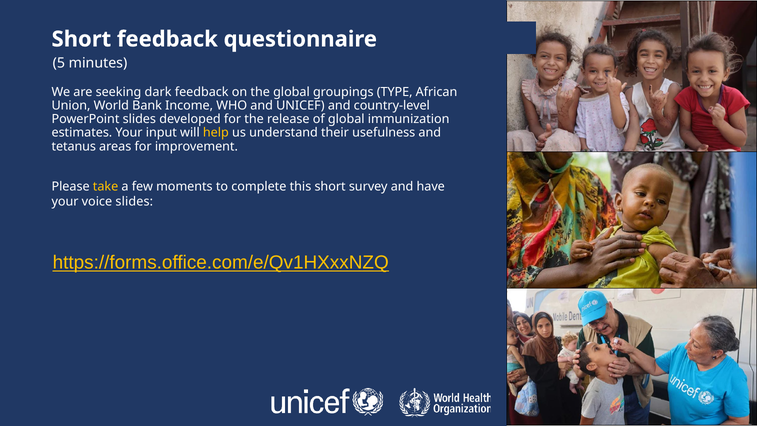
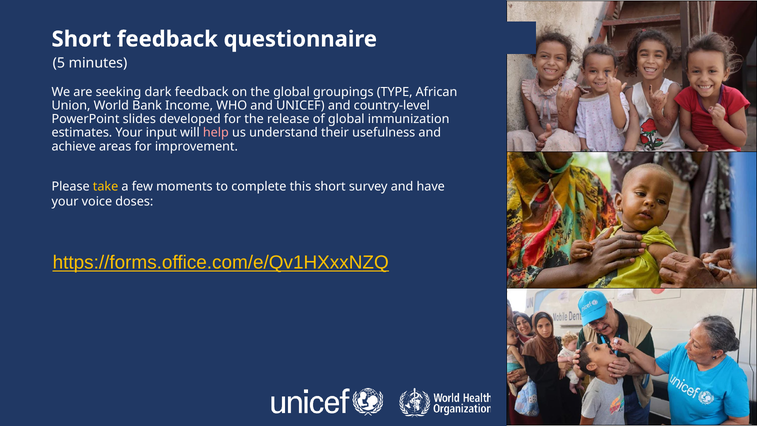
help colour: yellow -> pink
tetanus: tetanus -> achieve
voice slides: slides -> doses
